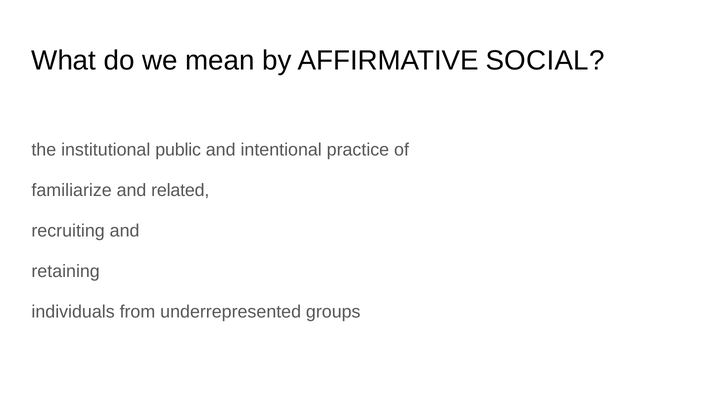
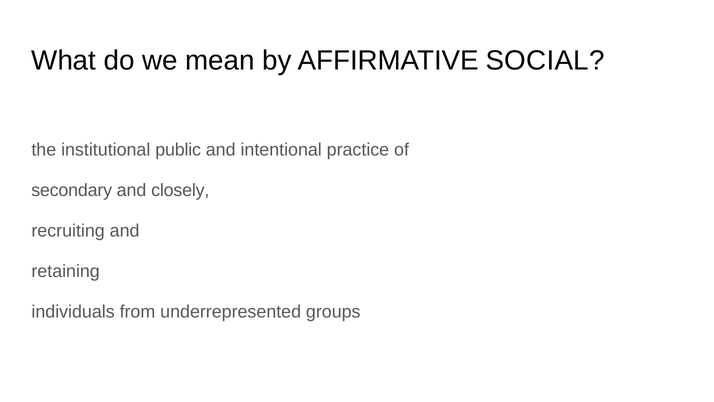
familiarize: familiarize -> secondary
related: related -> closely
